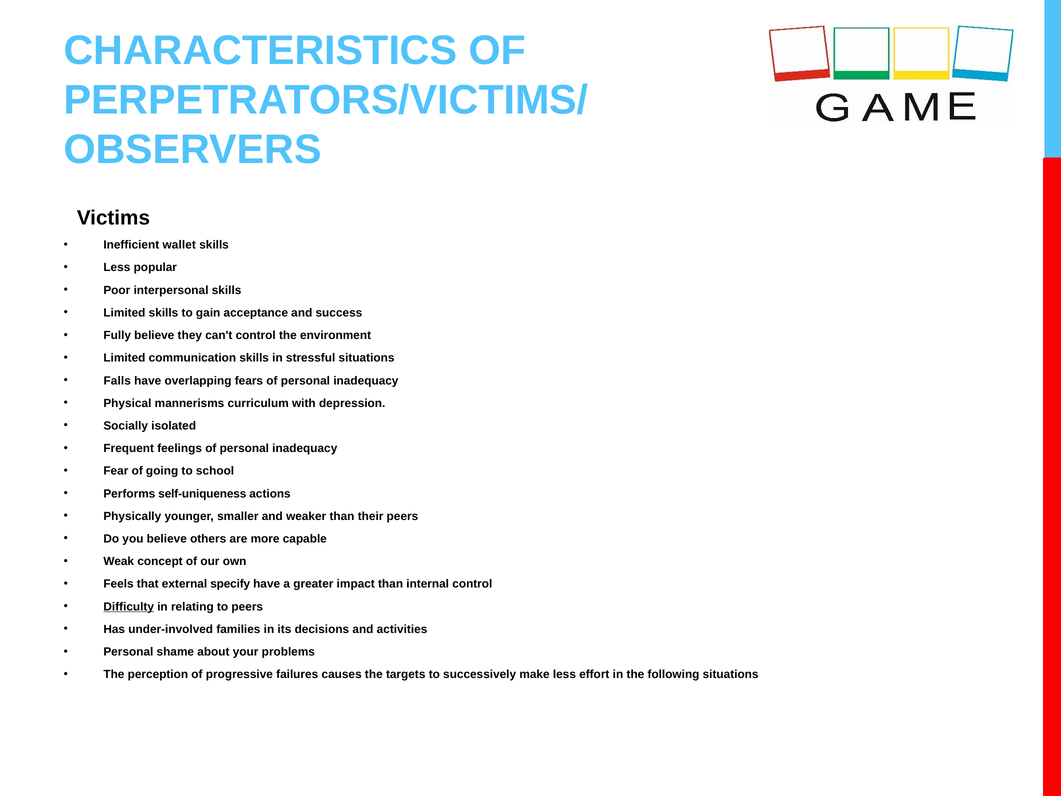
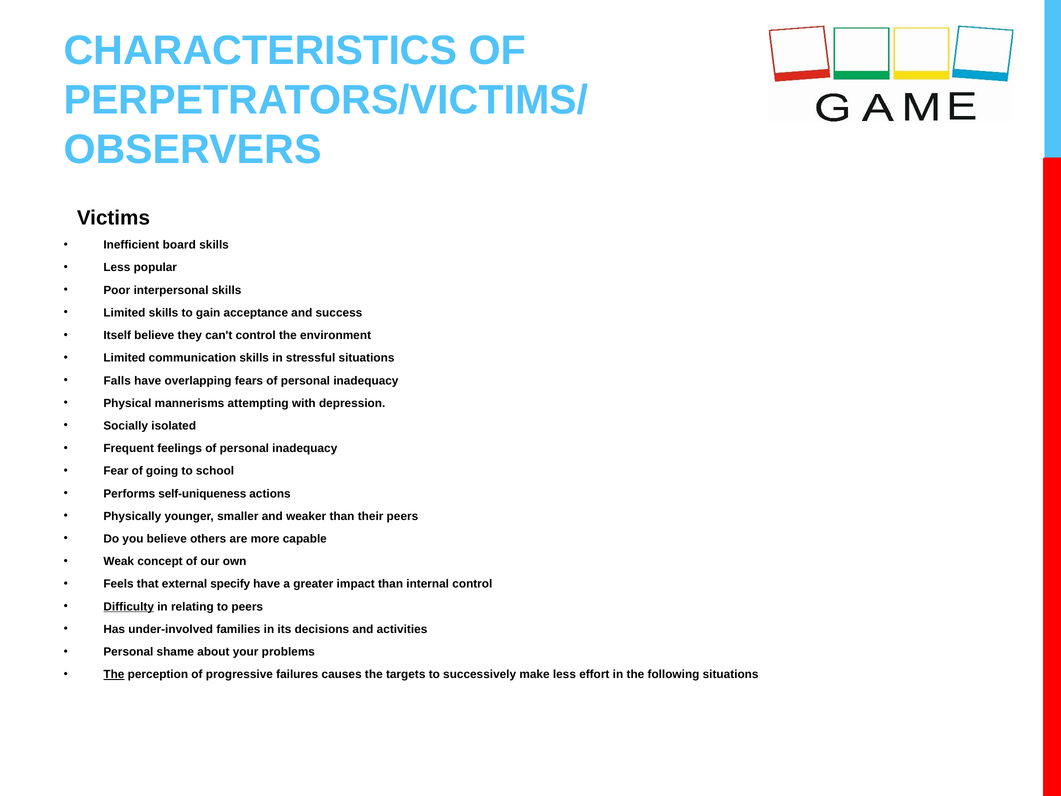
wallet: wallet -> board
Fully: Fully -> Itself
curriculum: curriculum -> attempting
The at (114, 674) underline: none -> present
